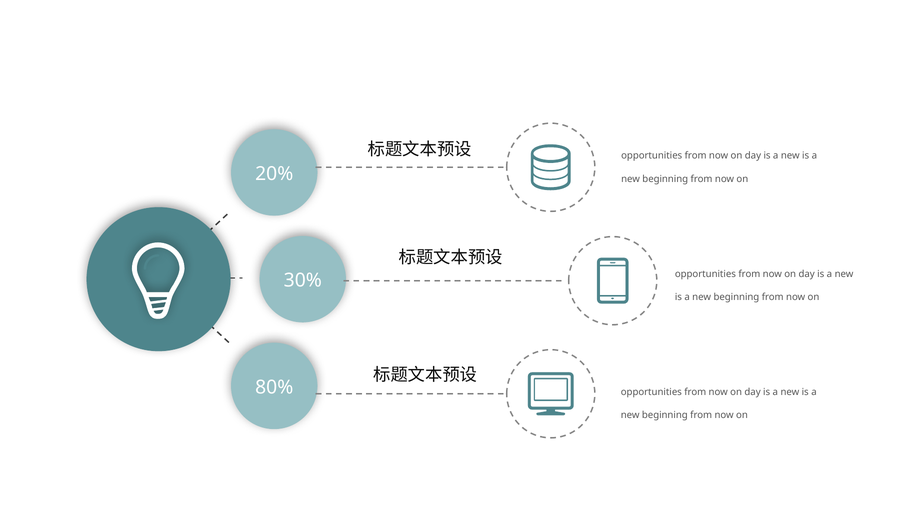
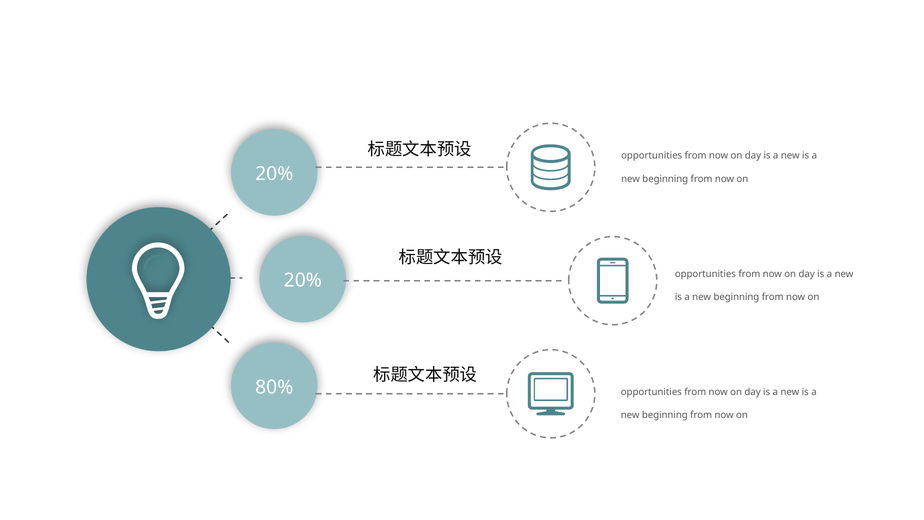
30% at (303, 280): 30% -> 20%
